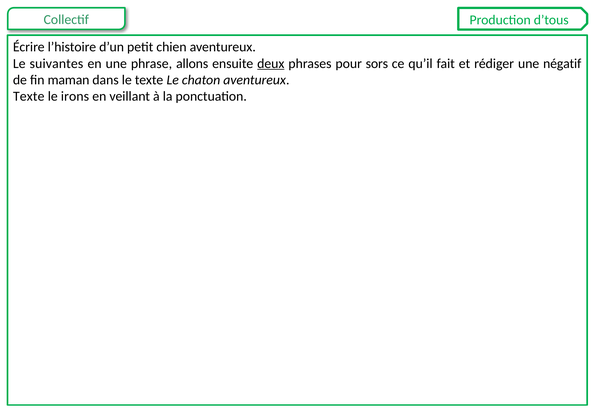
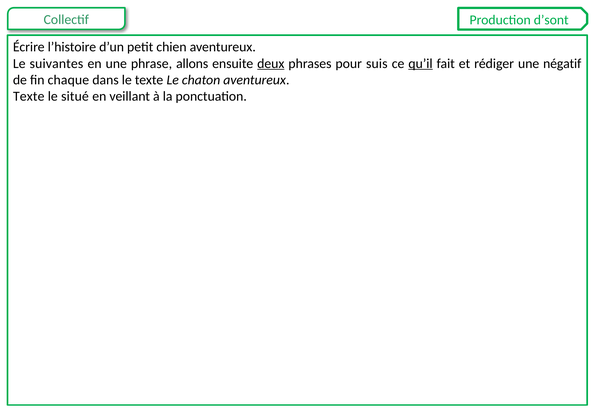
d’tous: d’tous -> d’sont
sors: sors -> suis
qu’il underline: none -> present
maman: maman -> chaque
irons: irons -> situé
